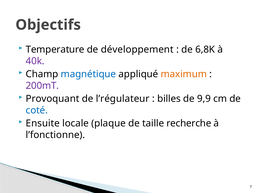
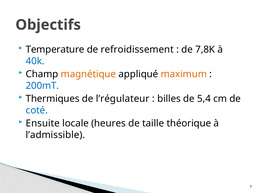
développement: développement -> refroidissement
6,8K: 6,8K -> 7,8K
40k colour: purple -> blue
magnétique colour: blue -> orange
200mT colour: purple -> blue
Provoquant: Provoquant -> Thermiques
9,9: 9,9 -> 5,4
plaque: plaque -> heures
recherche: recherche -> théorique
l’fonctionne: l’fonctionne -> l’admissible
